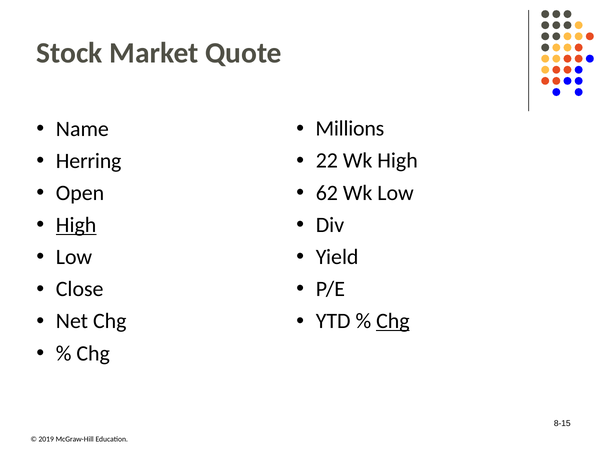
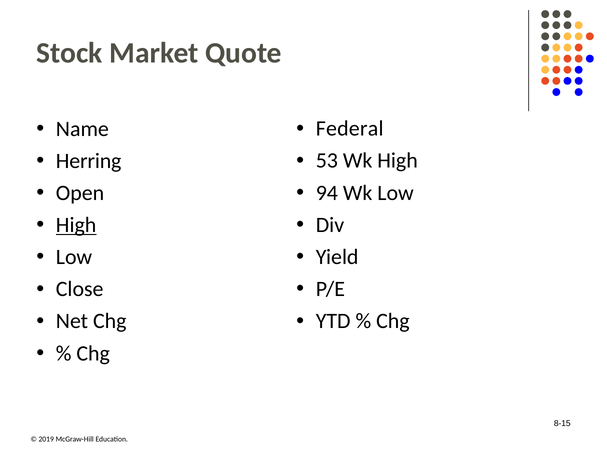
Millions: Millions -> Federal
22: 22 -> 53
62: 62 -> 94
Chg at (393, 321) underline: present -> none
